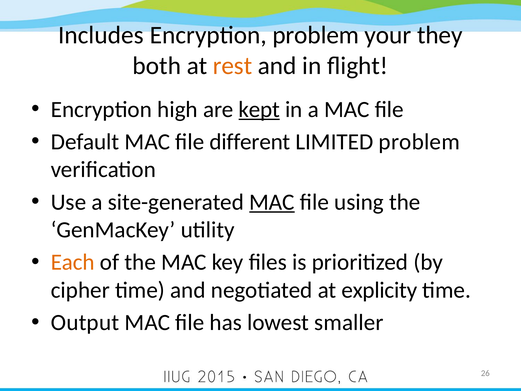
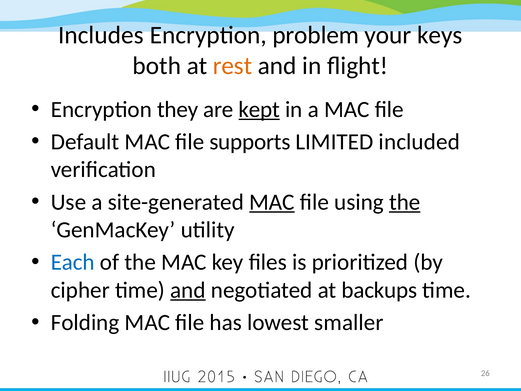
they: they -> keys
high: high -> they
different: different -> supports
LIMITED problem: problem -> included
the at (405, 202) underline: none -> present
Each colour: orange -> blue
and at (188, 290) underline: none -> present
explicity: explicity -> backups
Output: Output -> Folding
